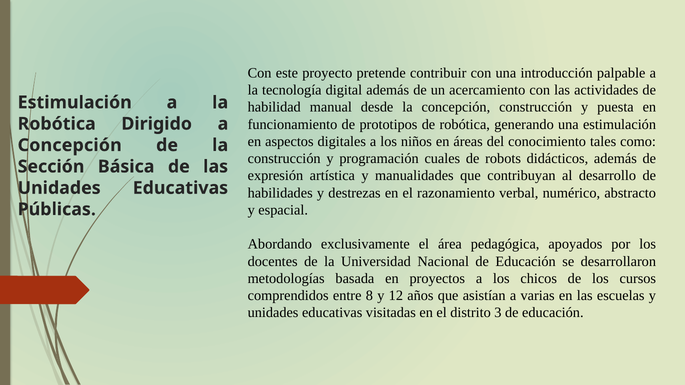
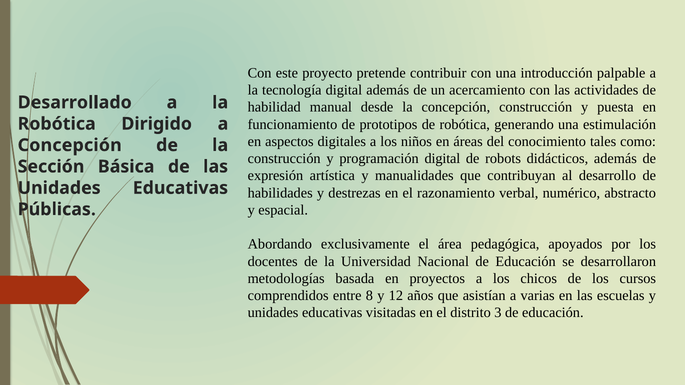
Estimulación at (75, 103): Estimulación -> Desarrollado
programación cuales: cuales -> digital
